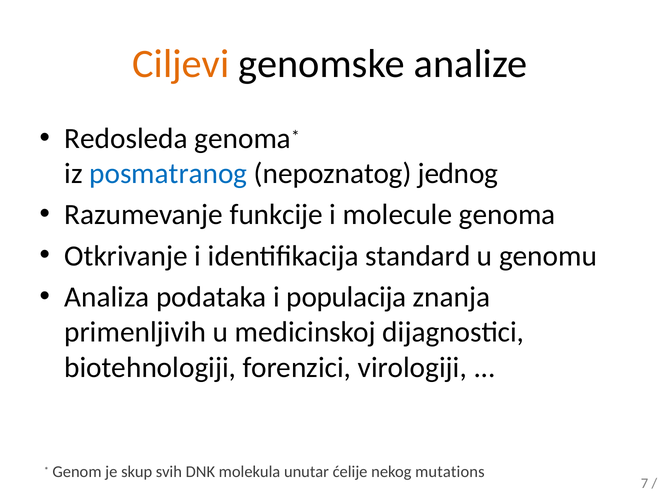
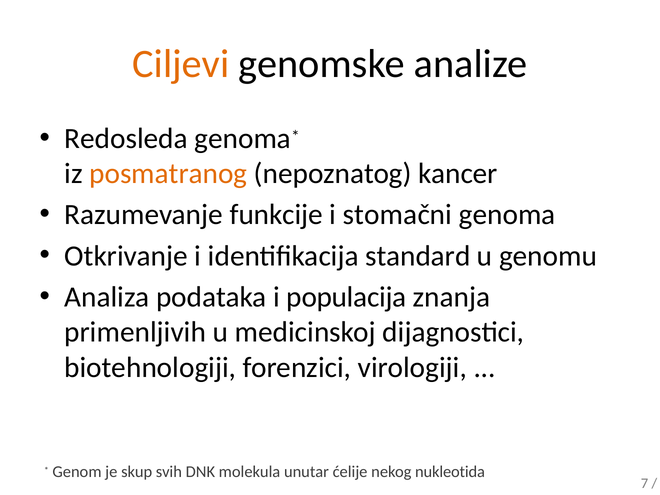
posmatranog colour: blue -> orange
jednog: jednog -> kancer
molecule: molecule -> stomačni
mutations: mutations -> nukleotida
